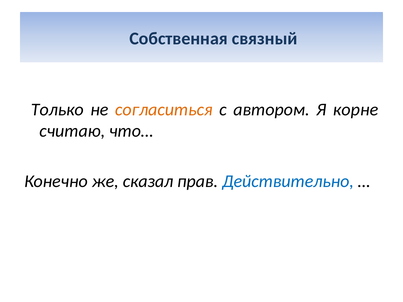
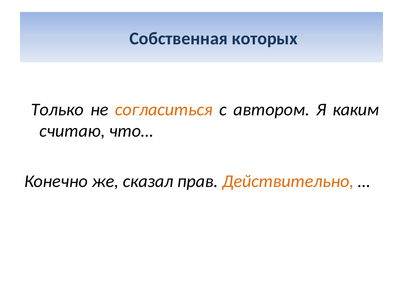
связный: связный -> которых
корне: корне -> каким
Действительно colour: blue -> orange
